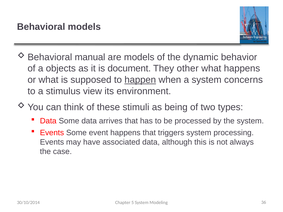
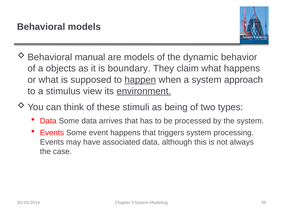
document: document -> boundary
other: other -> claim
concerns: concerns -> approach
environment underline: none -> present
